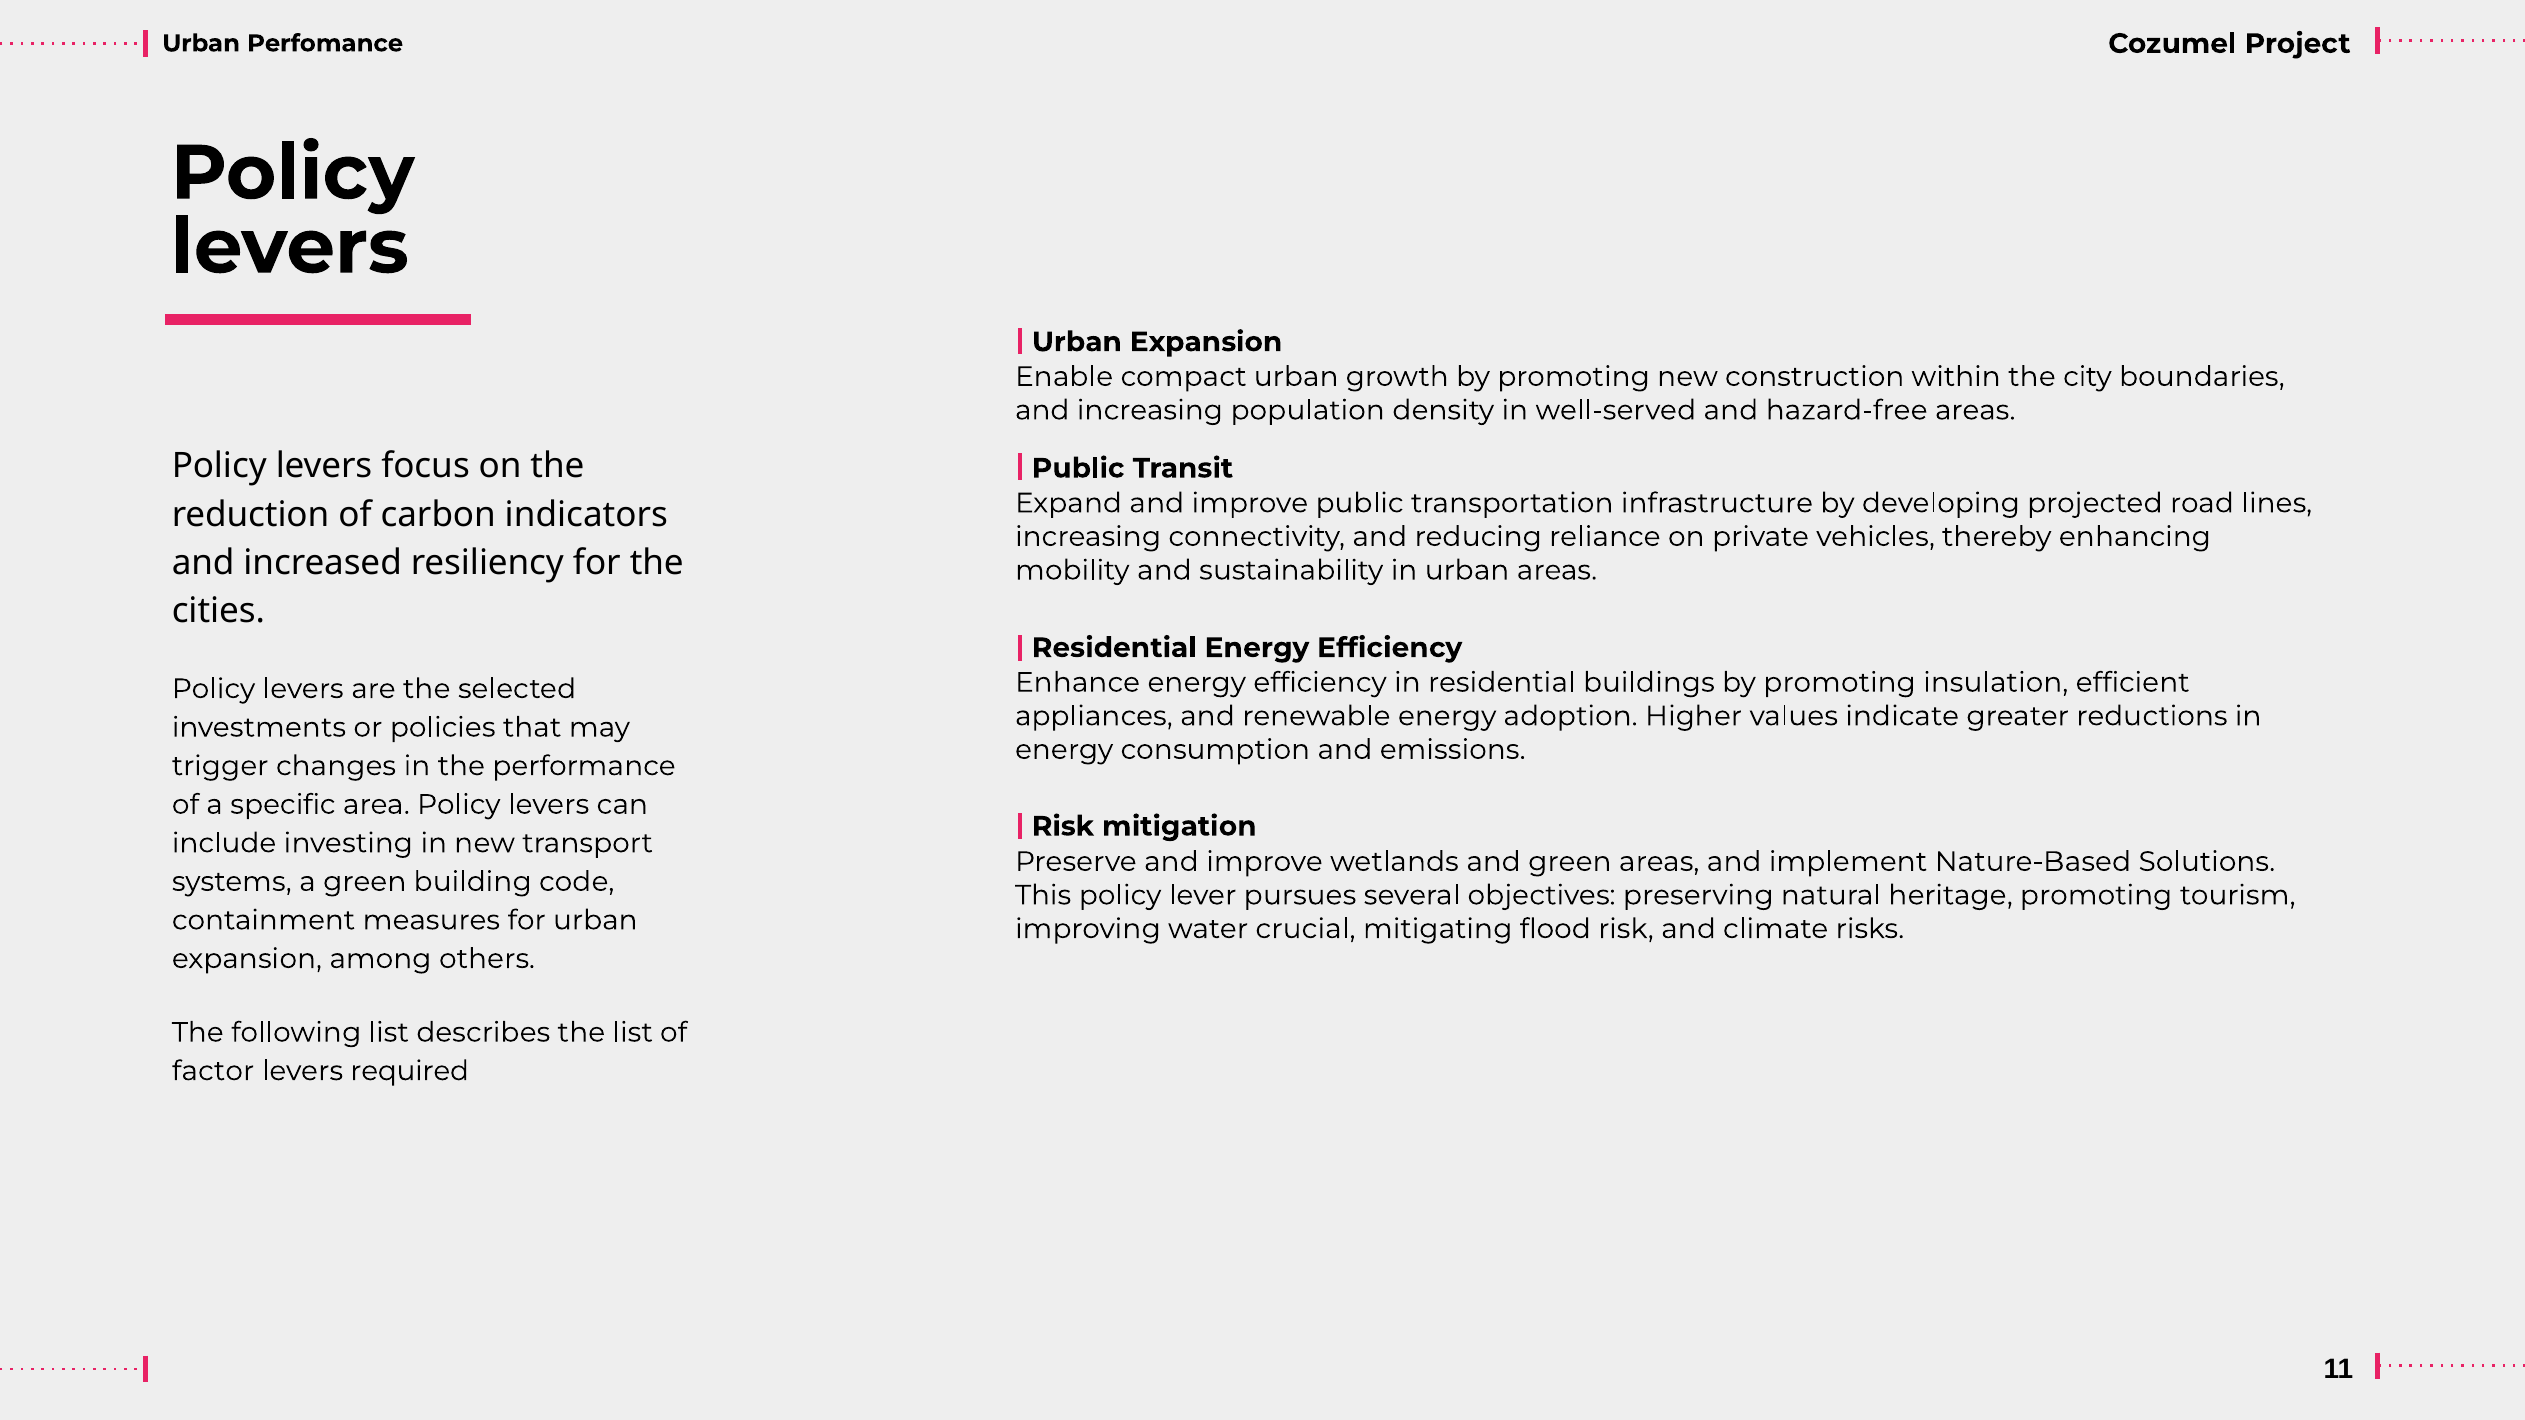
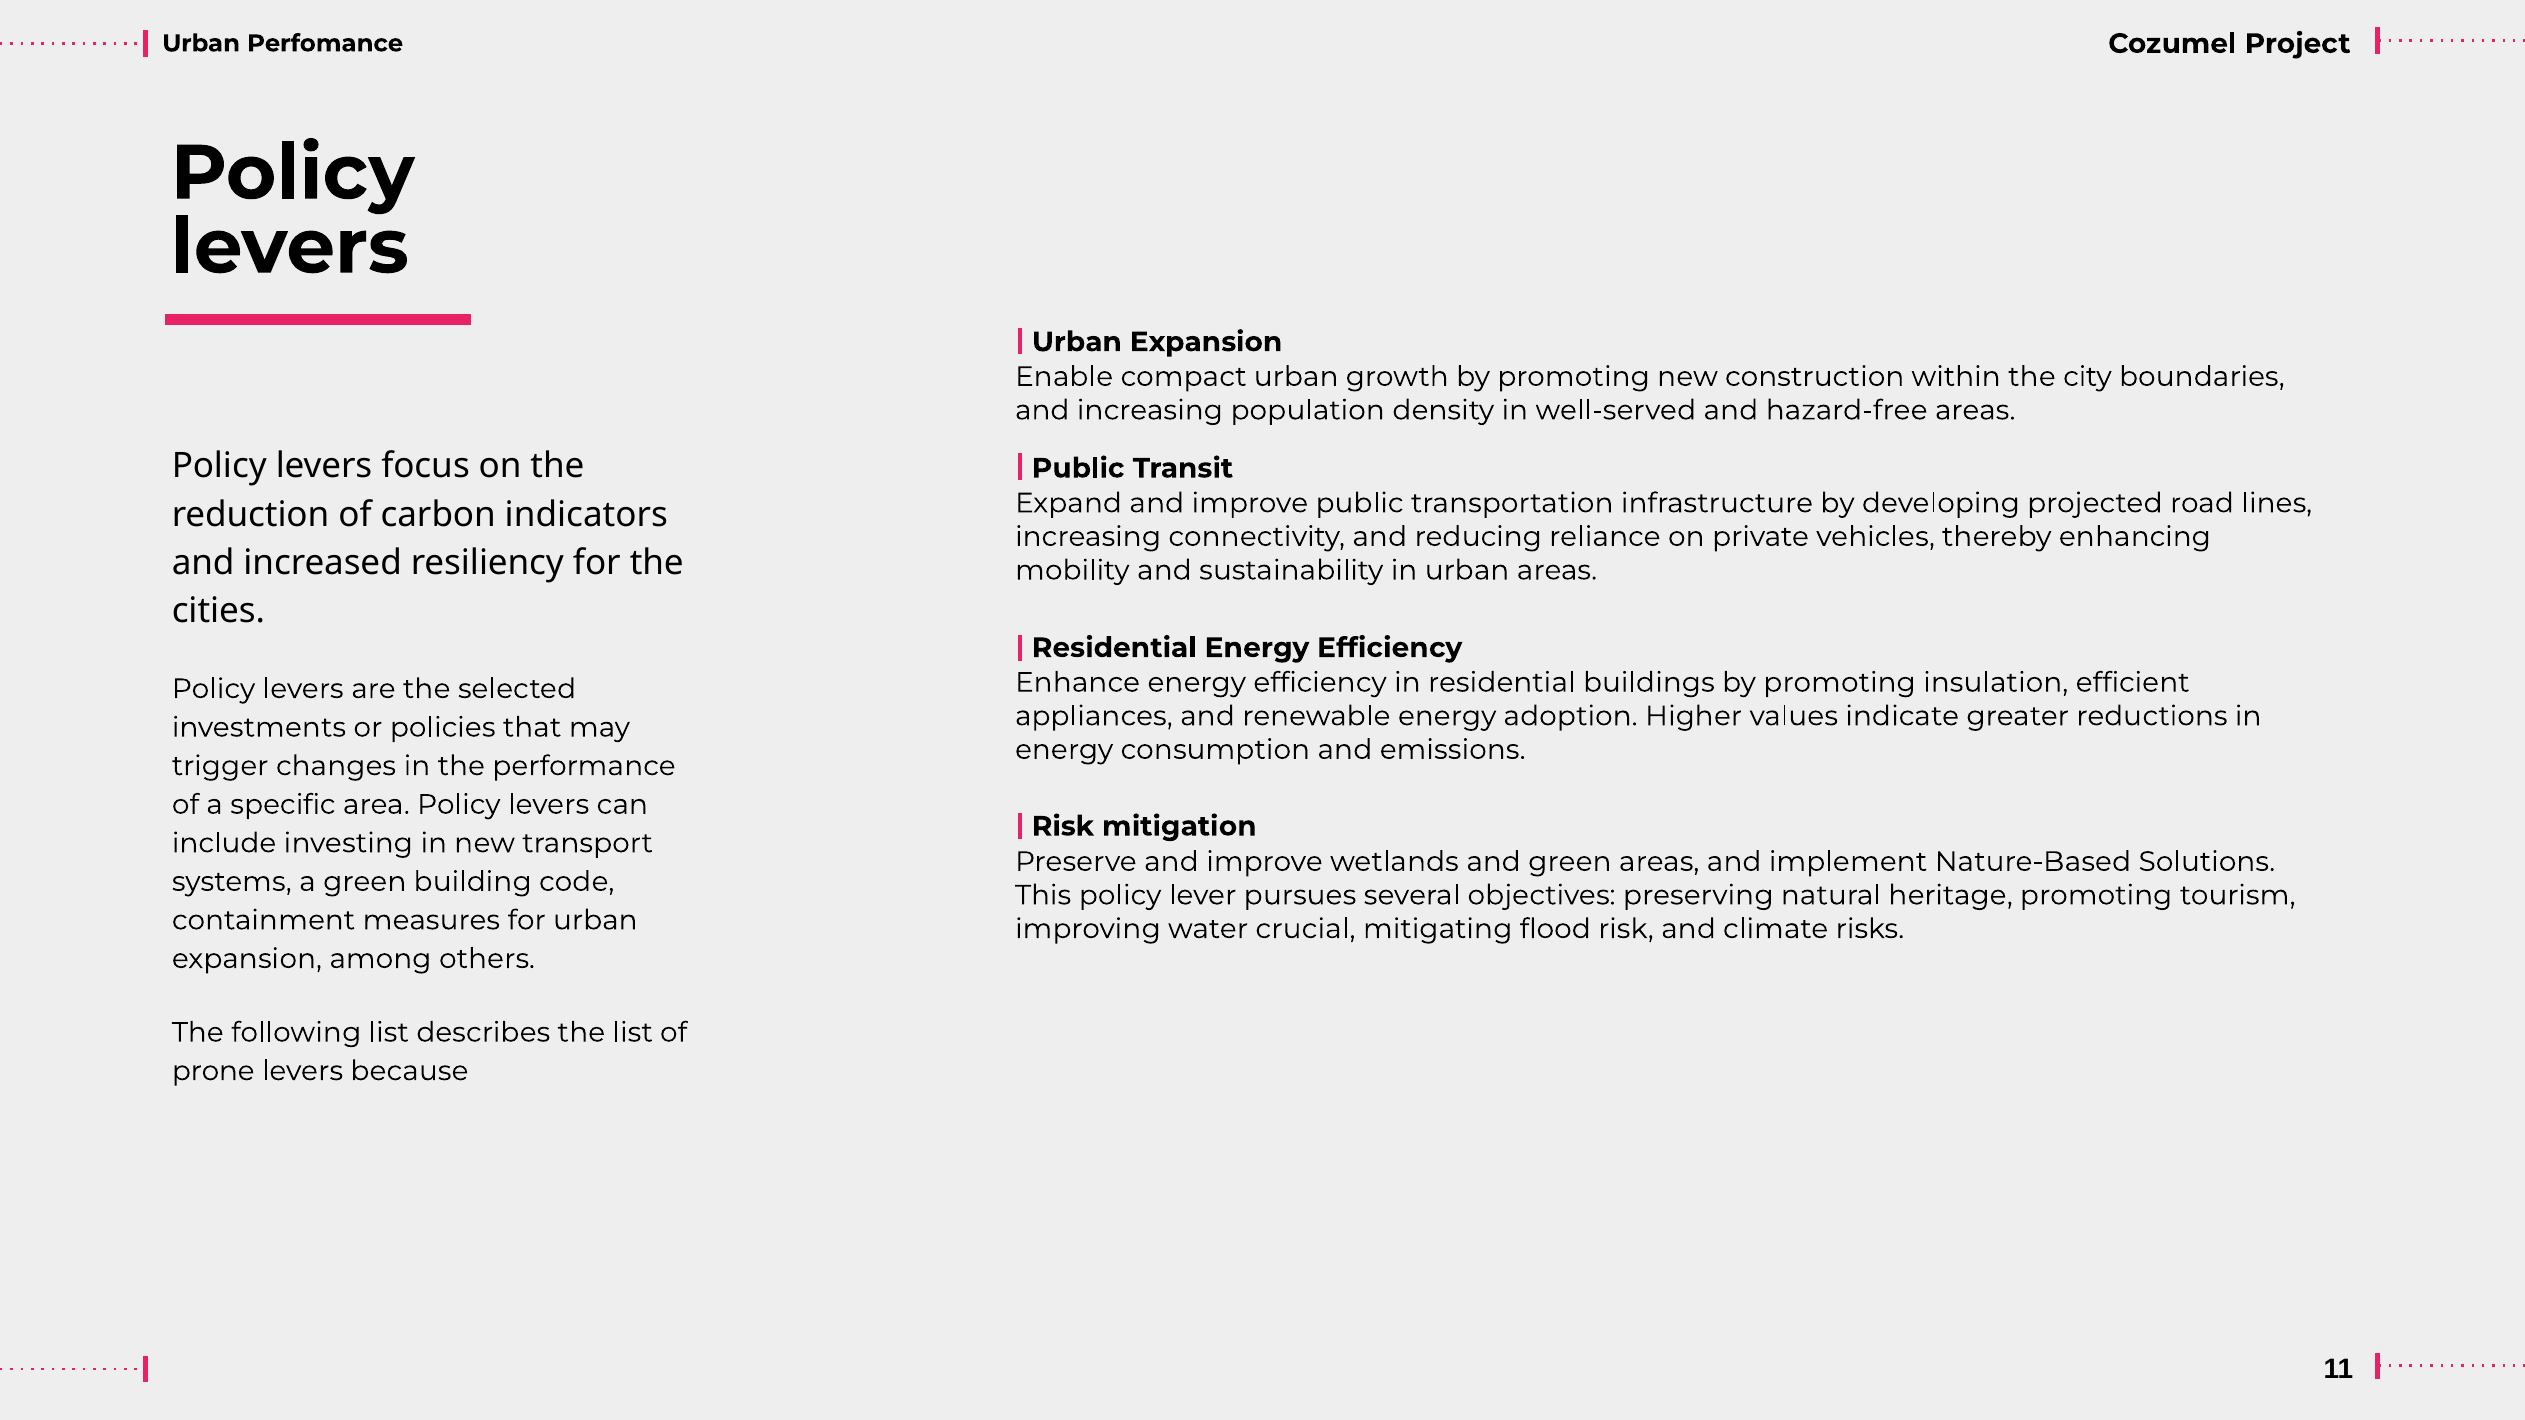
factor: factor -> prone
required: required -> because
